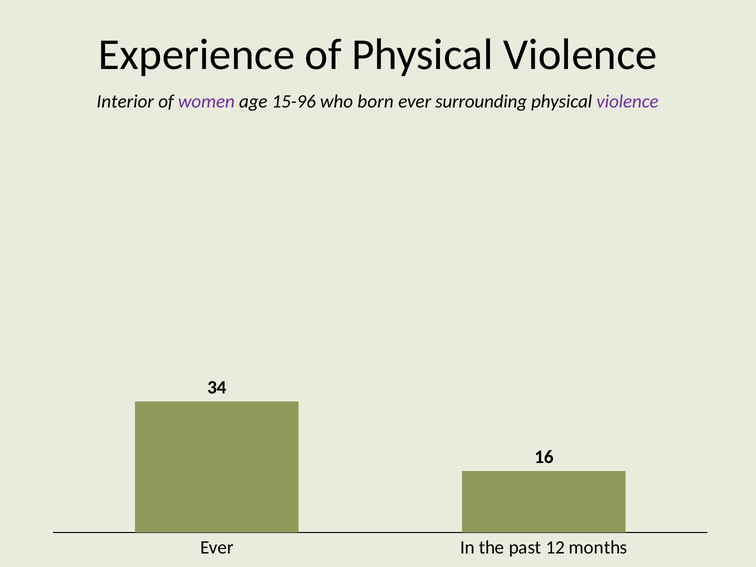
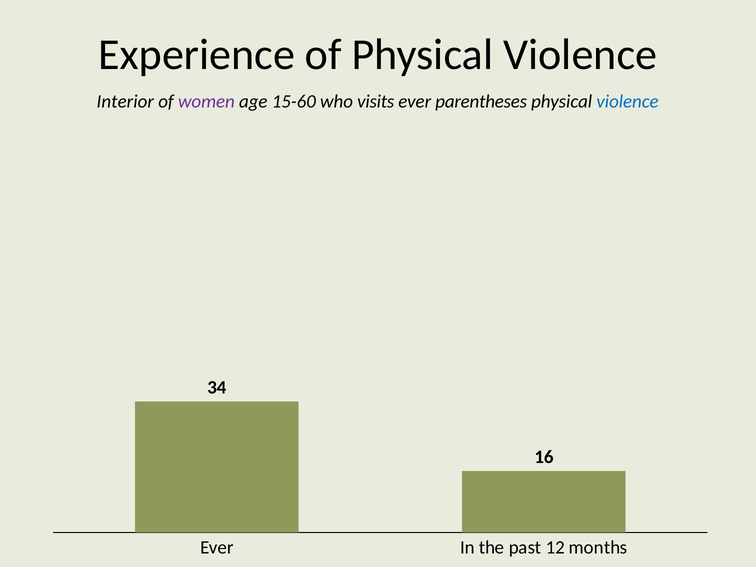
15-96: 15-96 -> 15-60
born: born -> visits
surrounding: surrounding -> parentheses
violence at (628, 101) colour: purple -> blue
